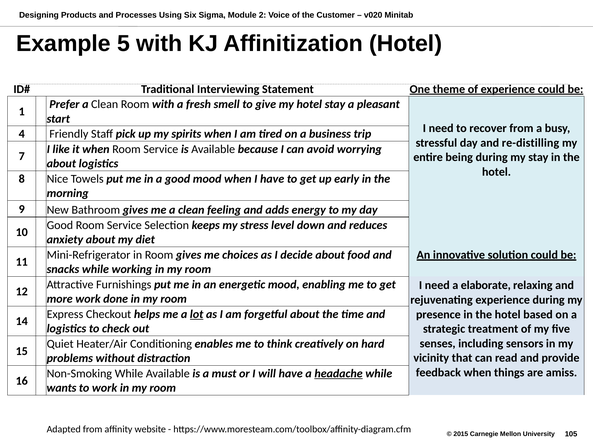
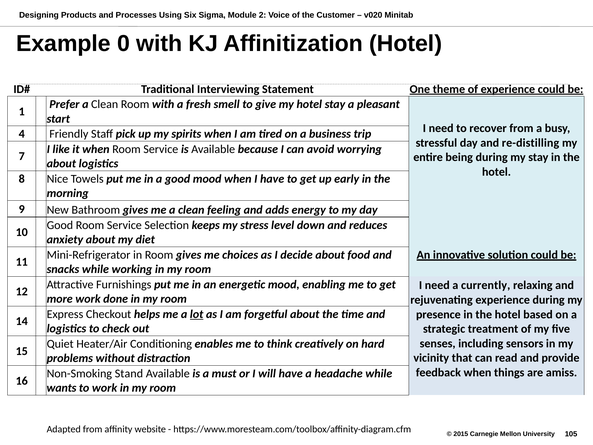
5: 5 -> 0
elaborate: elaborate -> currently
Non-Smoking While: While -> Stand
headache underline: present -> none
